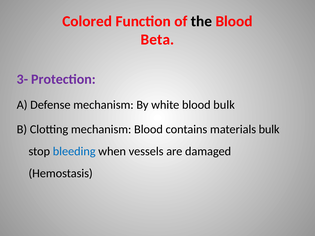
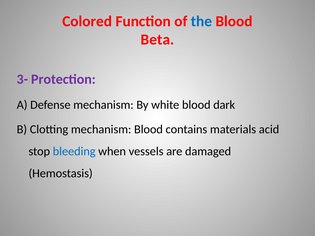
the colour: black -> blue
blood bulk: bulk -> dark
materials bulk: bulk -> acid
